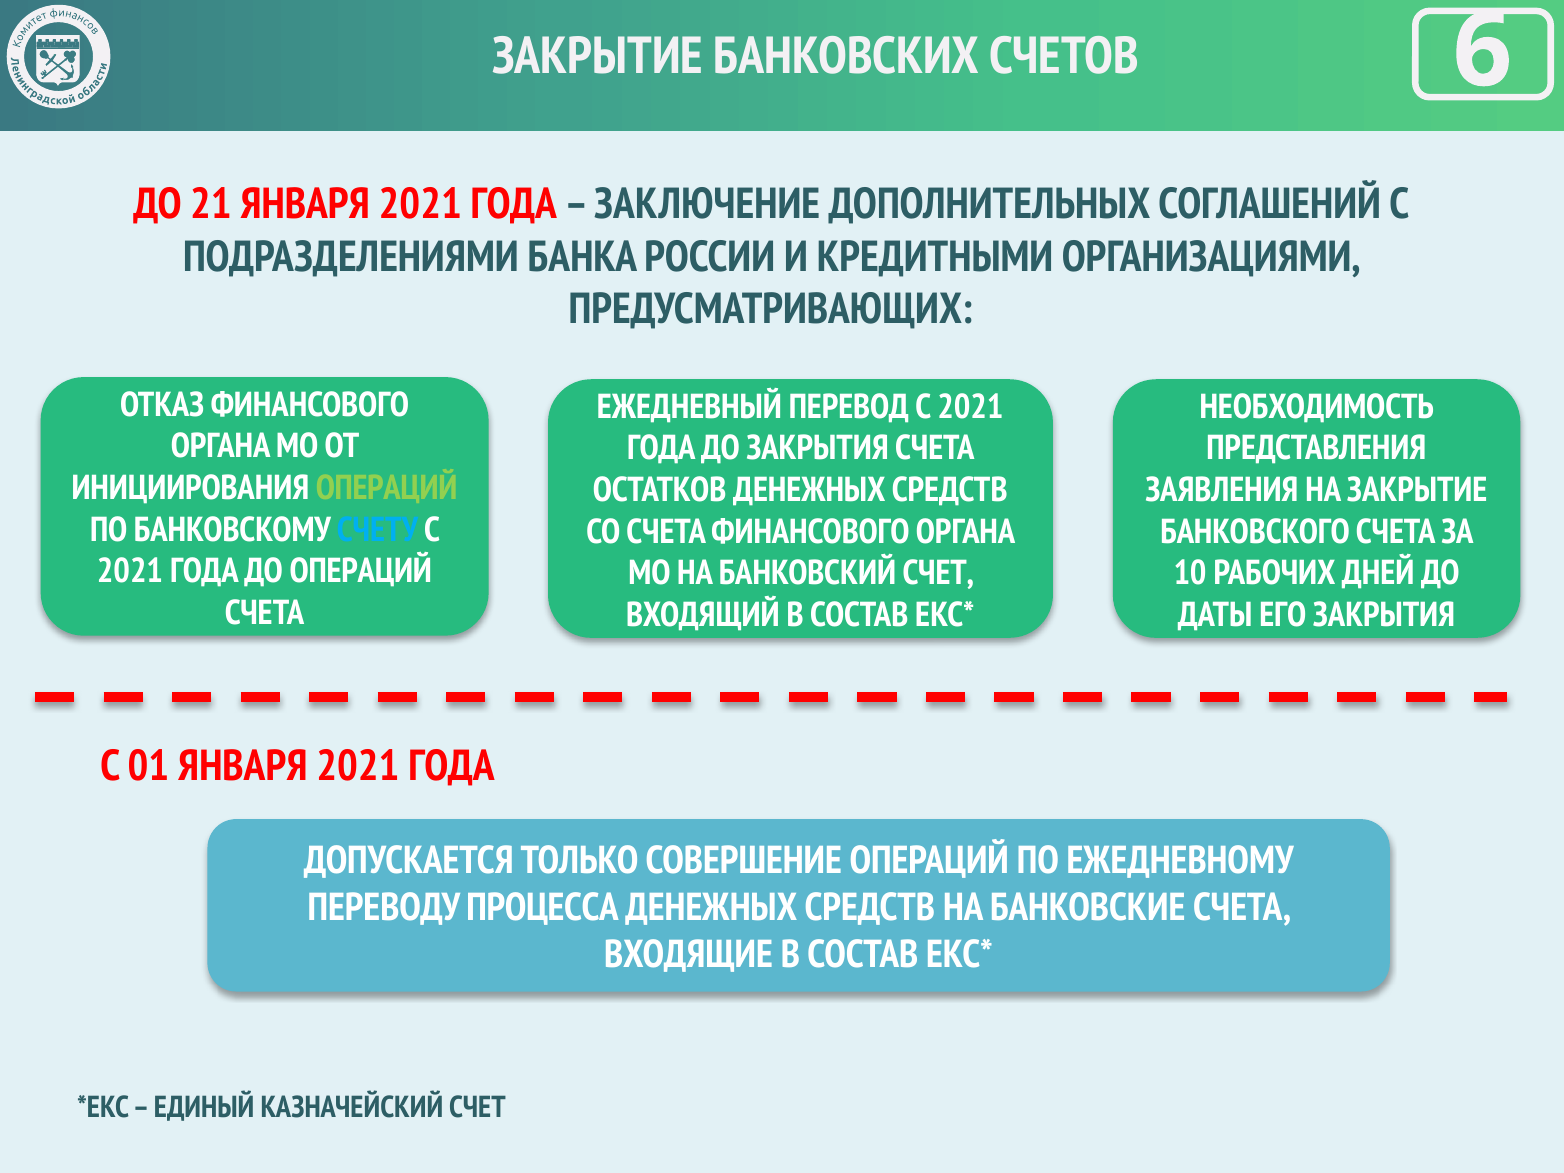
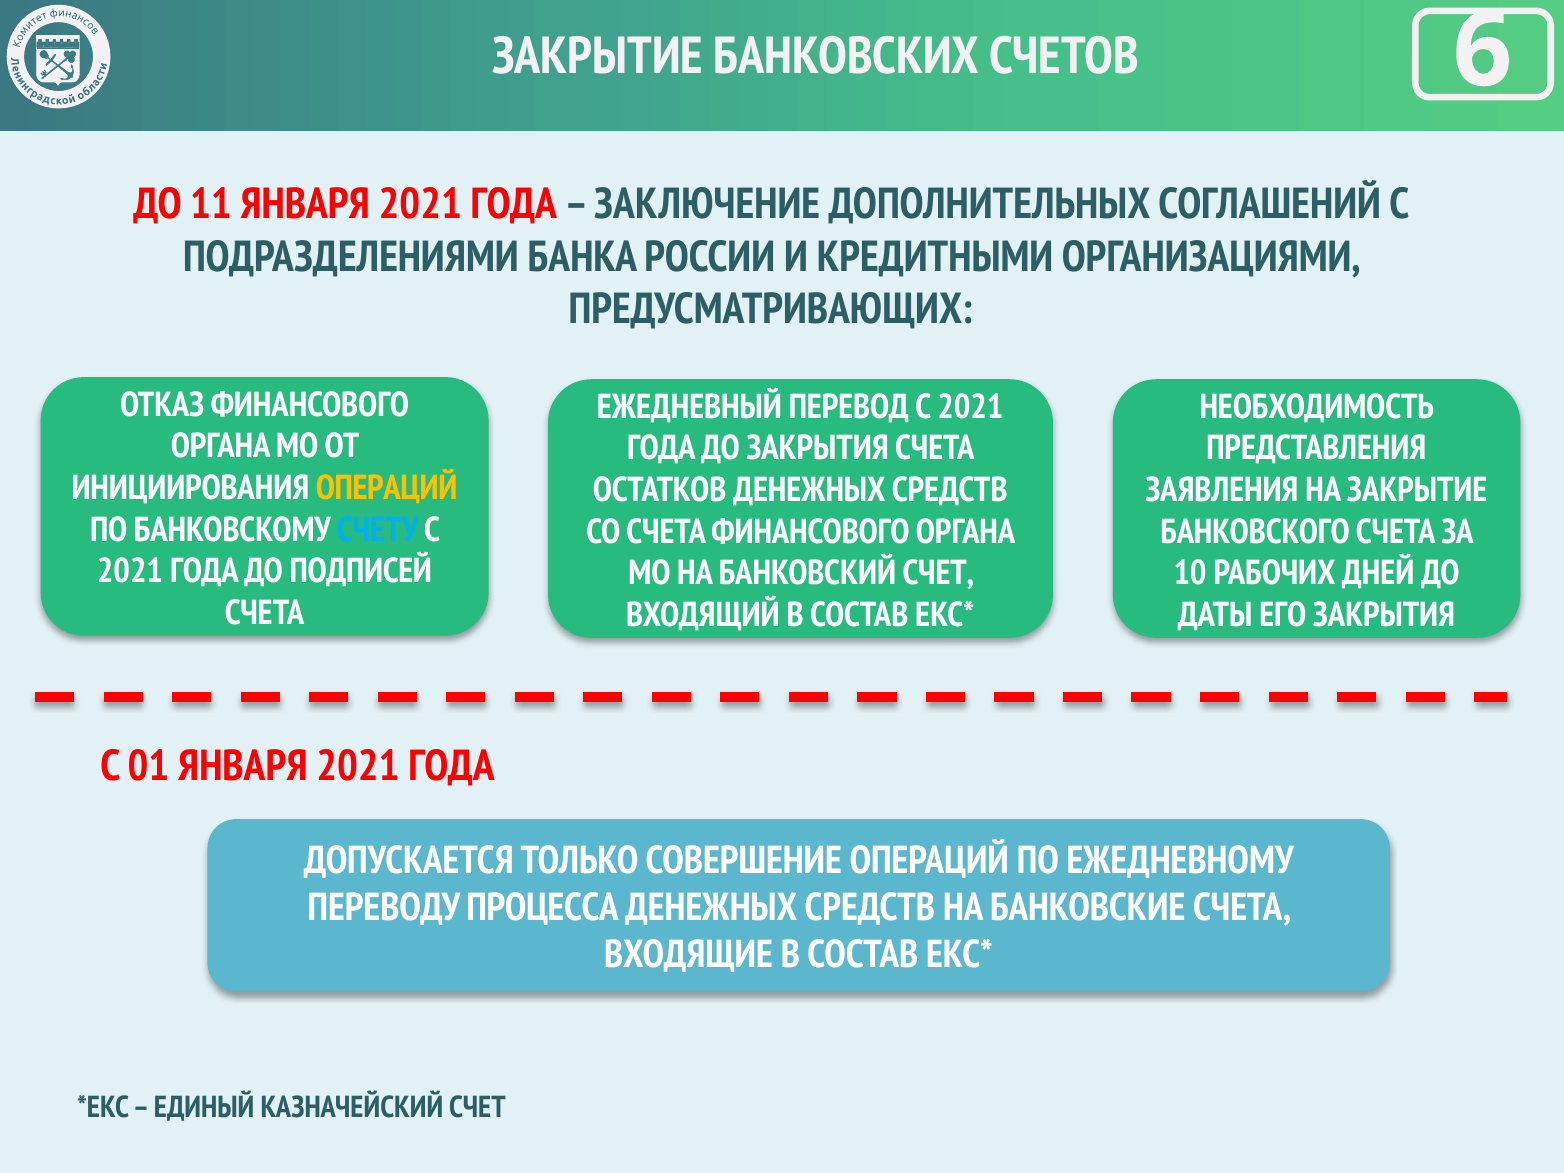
21: 21 -> 11
ОПЕРАЦИЙ at (387, 488) colour: light green -> yellow
ДО ОПЕРАЦИЙ: ОПЕРАЦИЙ -> ПОДПИСЕЙ
